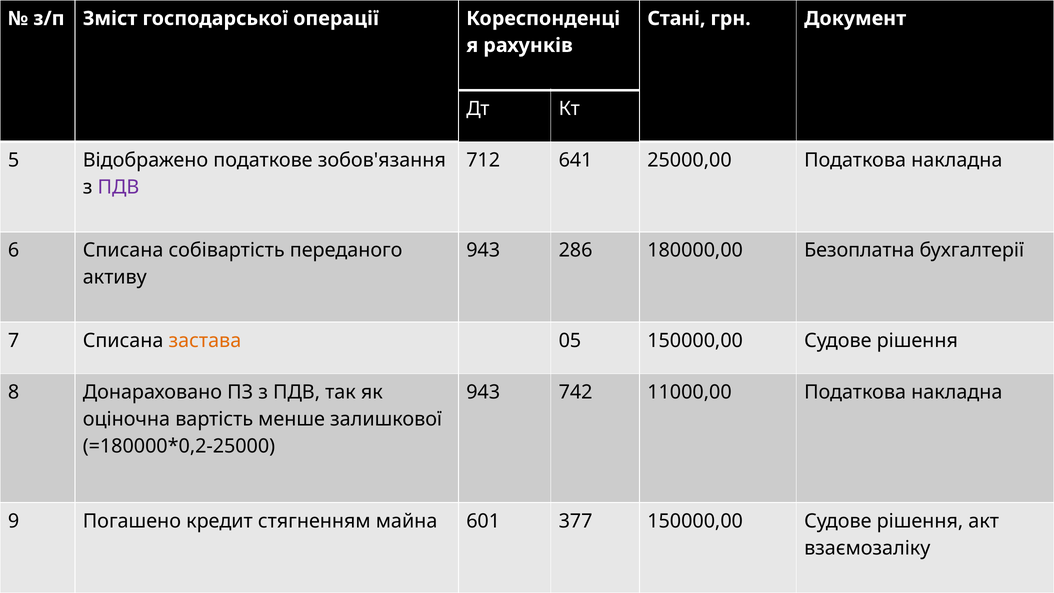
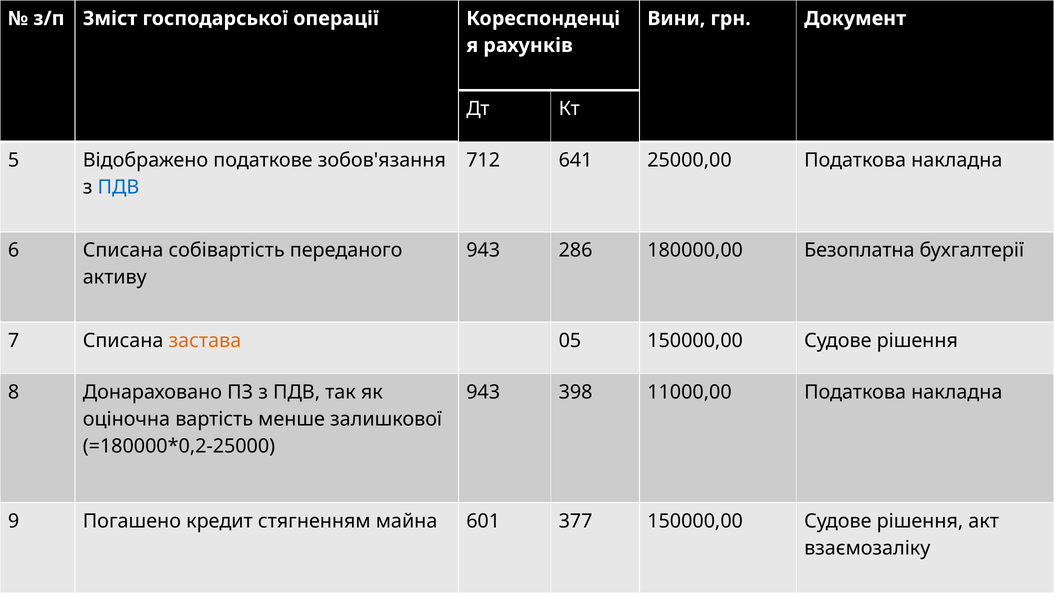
Стані: Стані -> Вини
ПДВ at (118, 187) colour: purple -> blue
742: 742 -> 398
